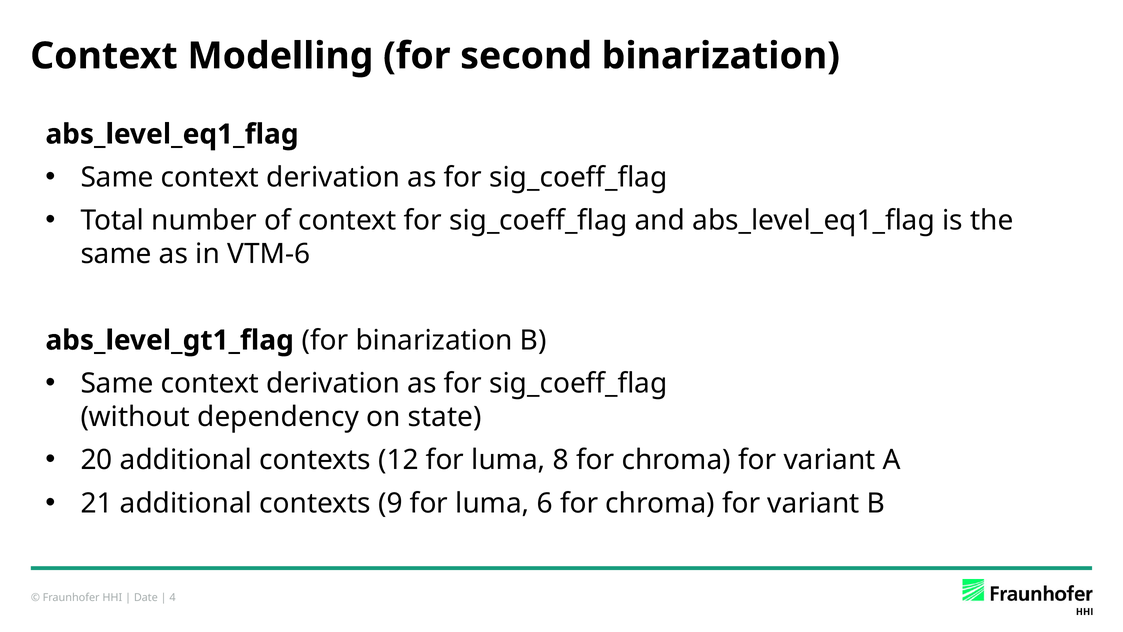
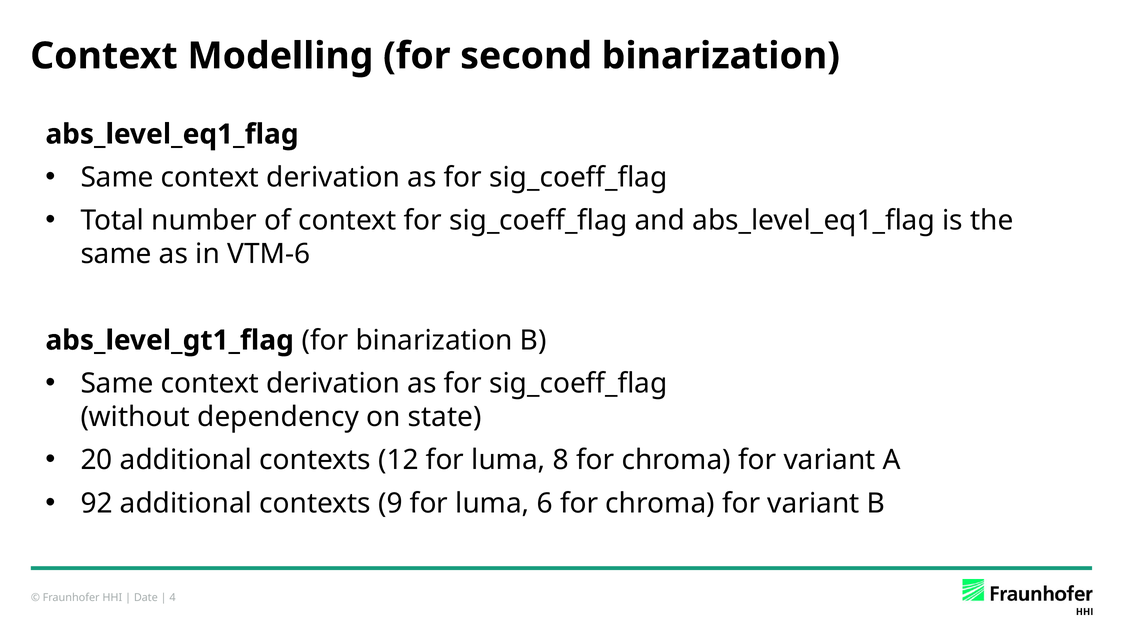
21: 21 -> 92
